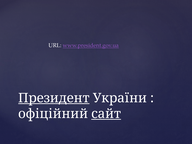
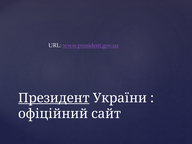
сайт underline: present -> none
